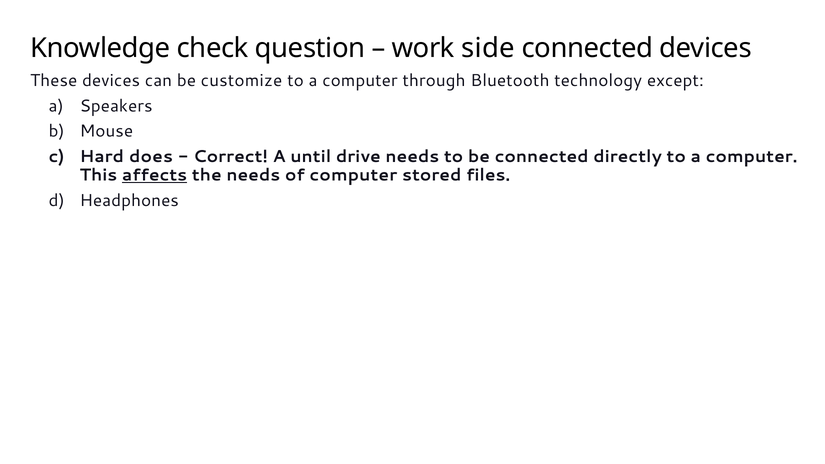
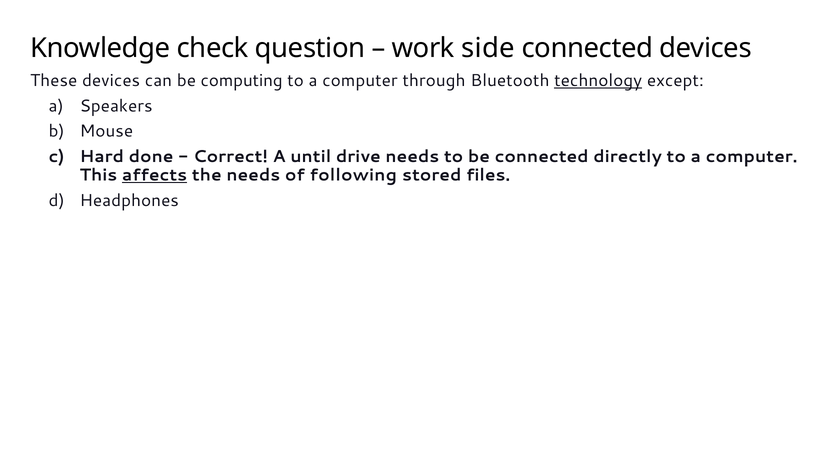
customize: customize -> computing
technology underline: none -> present
does: does -> done
of computer: computer -> following
